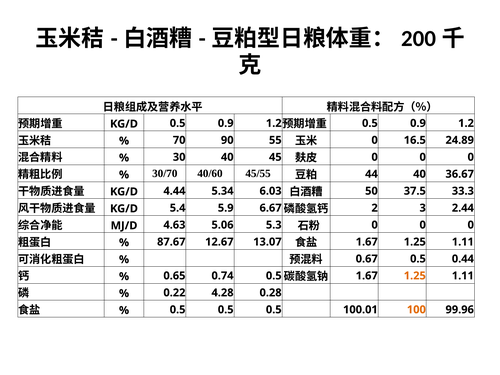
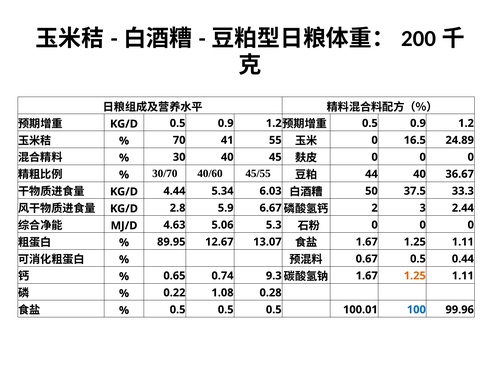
90: 90 -> 41
5.4: 5.4 -> 2.8
87.67: 87.67 -> 89.95
0.74 0.5: 0.5 -> 9.3
4.28: 4.28 -> 1.08
100 colour: orange -> blue
